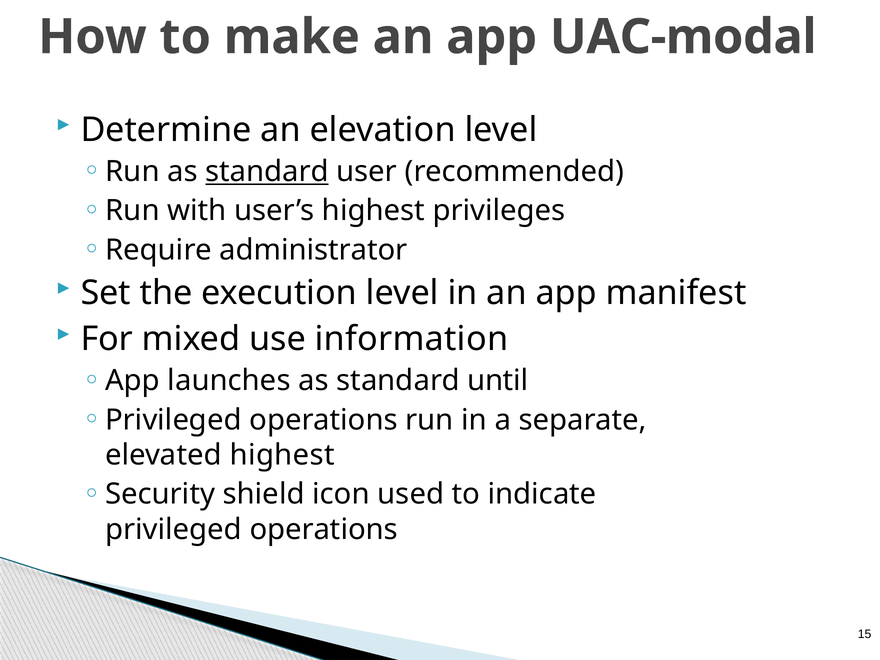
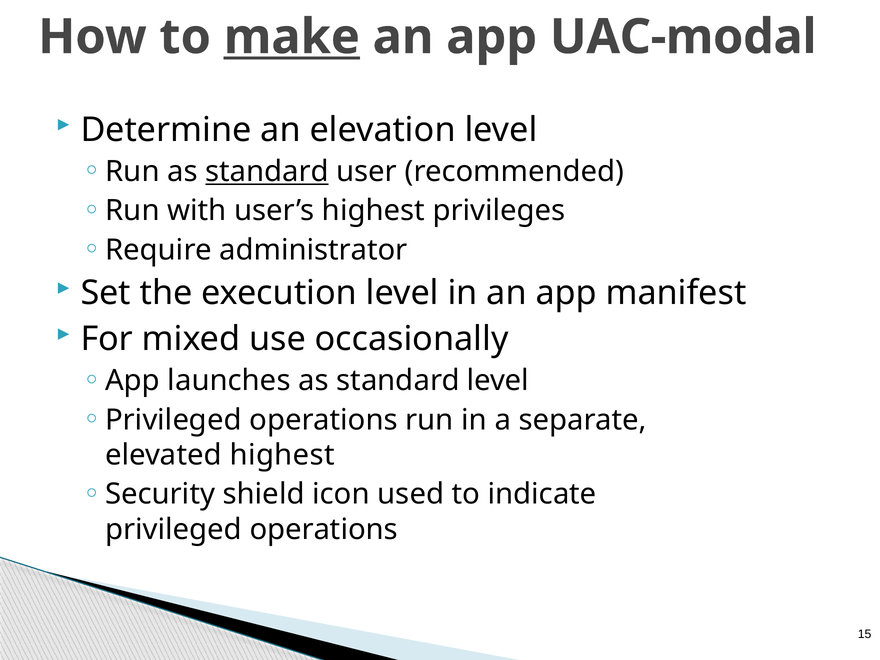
make underline: none -> present
information: information -> occasionally
standard until: until -> level
